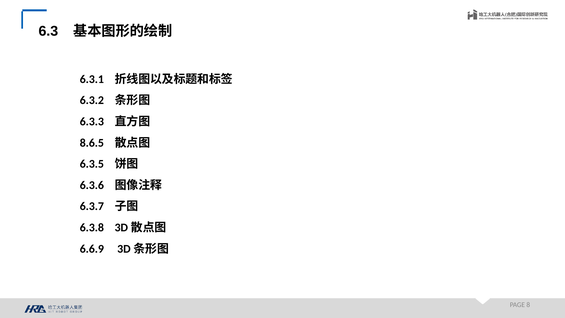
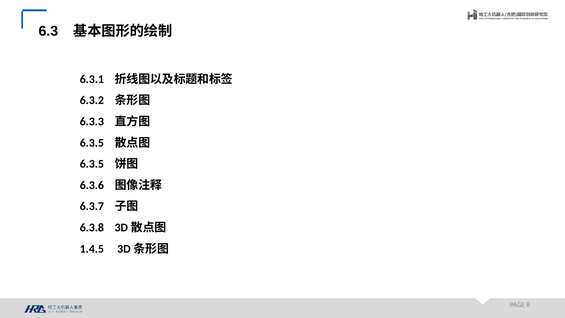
8.6.5 at (92, 143): 8.6.5 -> 6.3.5
6.6.9: 6.6.9 -> 1.4.5
